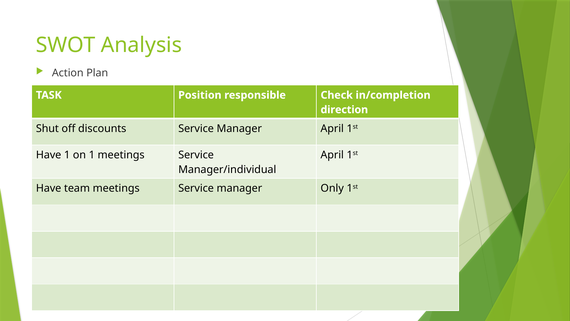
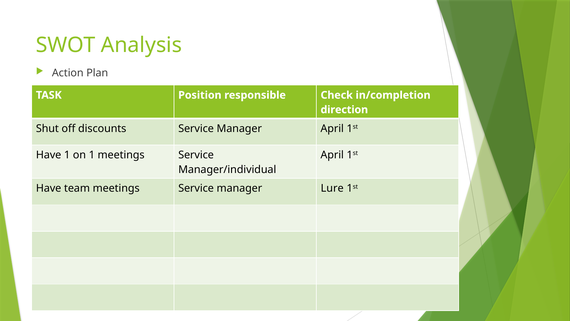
Only: Only -> Lure
